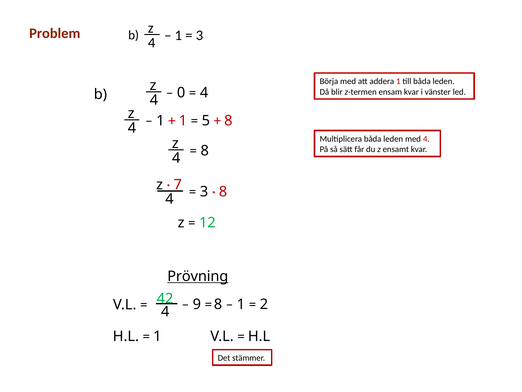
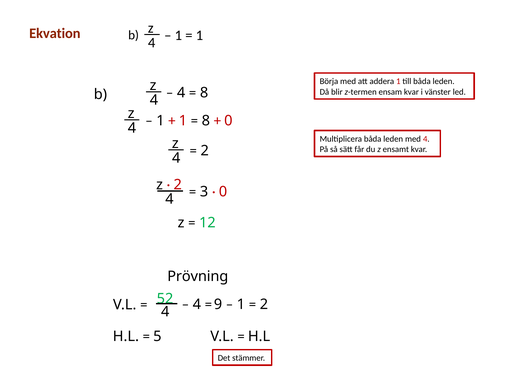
Problem: Problem -> Ekvation
3 at (199, 35): 3 -> 1
0 at (181, 93): 0 -> 4
4 at (204, 93): 4 -> 8
5 at (206, 121): 5 -> 8
8 at (228, 121): 8 -> 0
8 at (205, 150): 8 -> 2
7 at (178, 185): 7 -> 2
8 at (223, 192): 8 -> 0
Prövning underline: present -> none
9 at (197, 304): 9 -> 4
8 at (218, 304): 8 -> 9
42: 42 -> 52
1 at (157, 336): 1 -> 5
